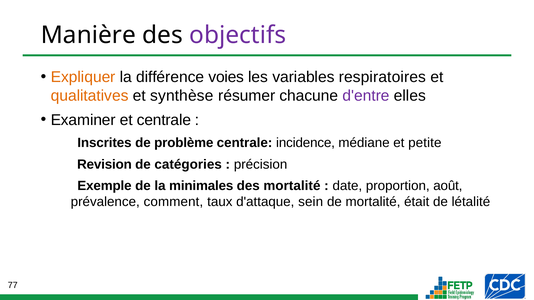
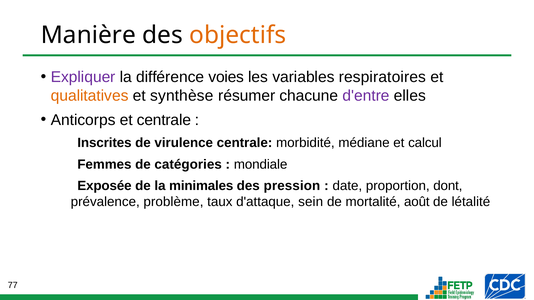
objectifs colour: purple -> orange
Expliquer colour: orange -> purple
Examiner: Examiner -> Anticorps
problème: problème -> virulence
incidence: incidence -> morbidité
petite: petite -> calcul
Revision: Revision -> Femmes
précision: précision -> mondiale
Exemple: Exemple -> Exposée
des mortalité: mortalité -> pression
août: août -> dont
comment: comment -> problème
était: était -> août
